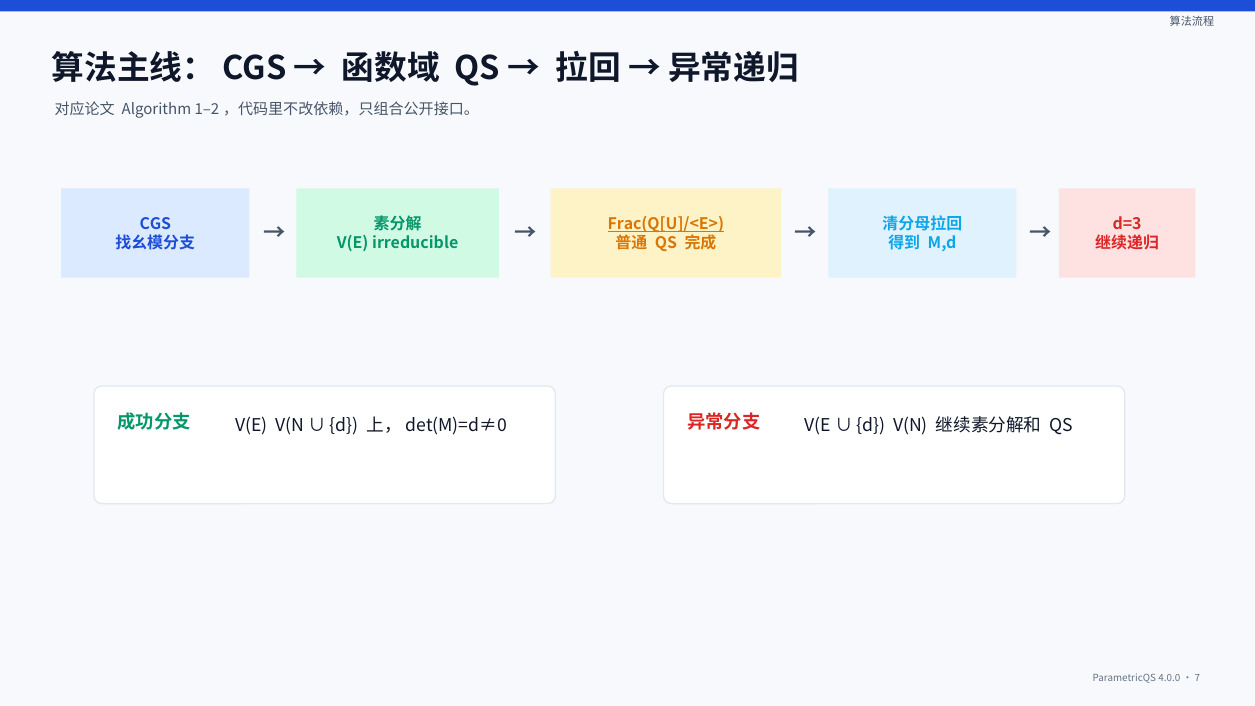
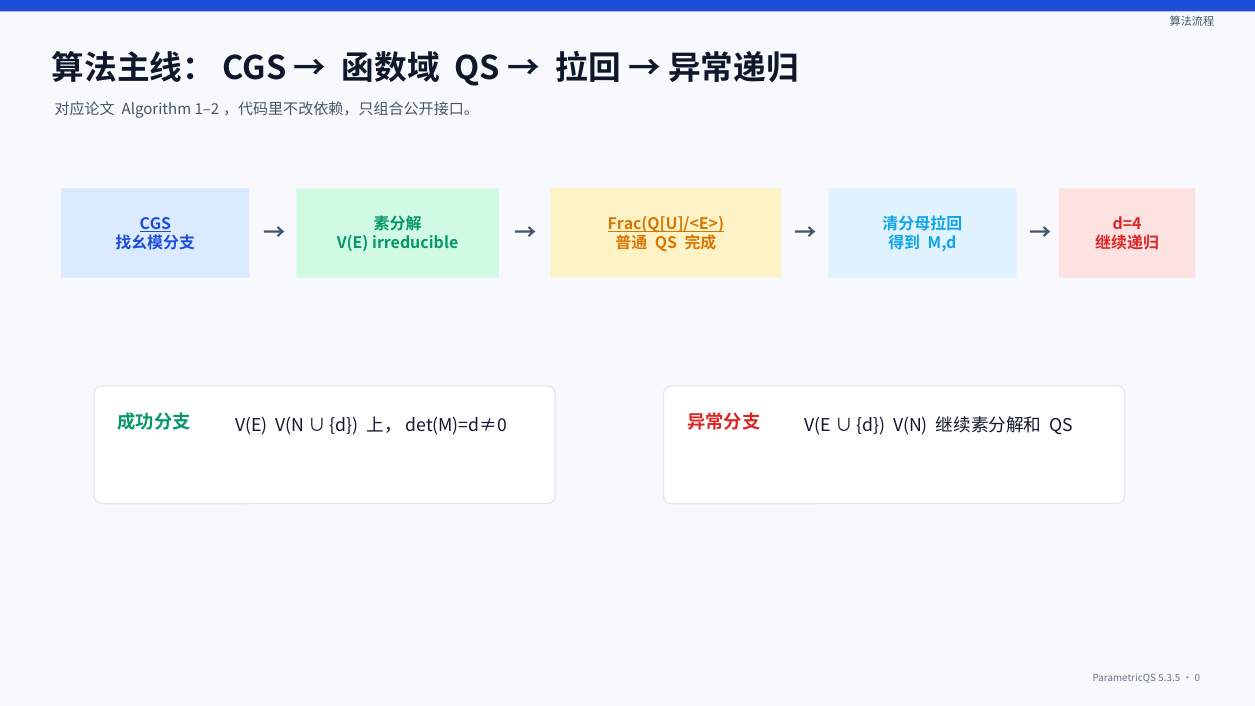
CGS underline: none -> present
d=3: d=3 -> d=4
4.0.0: 4.0.0 -> 5.3.5
7: 7 -> 0
